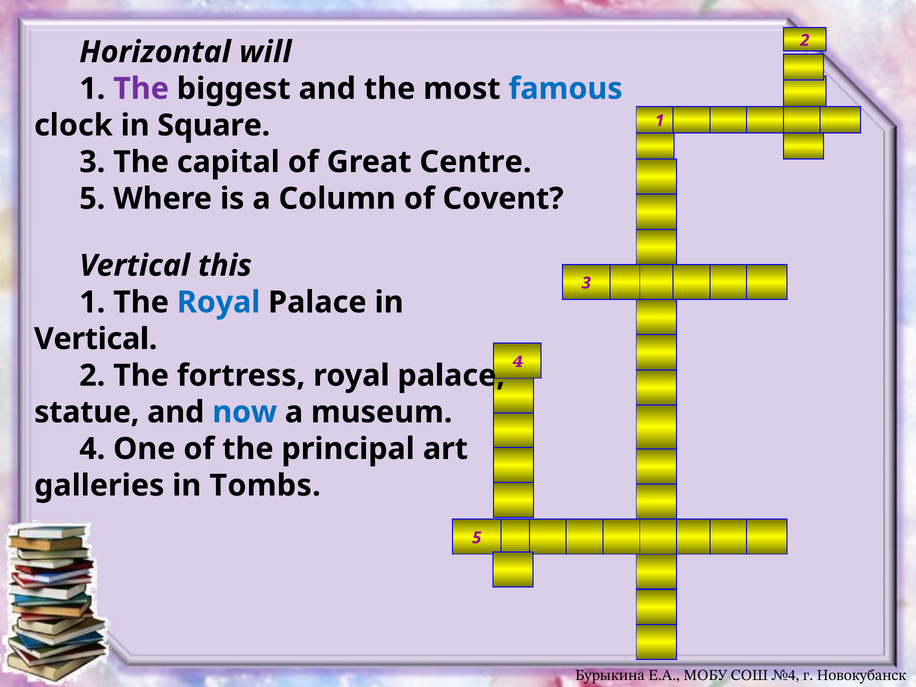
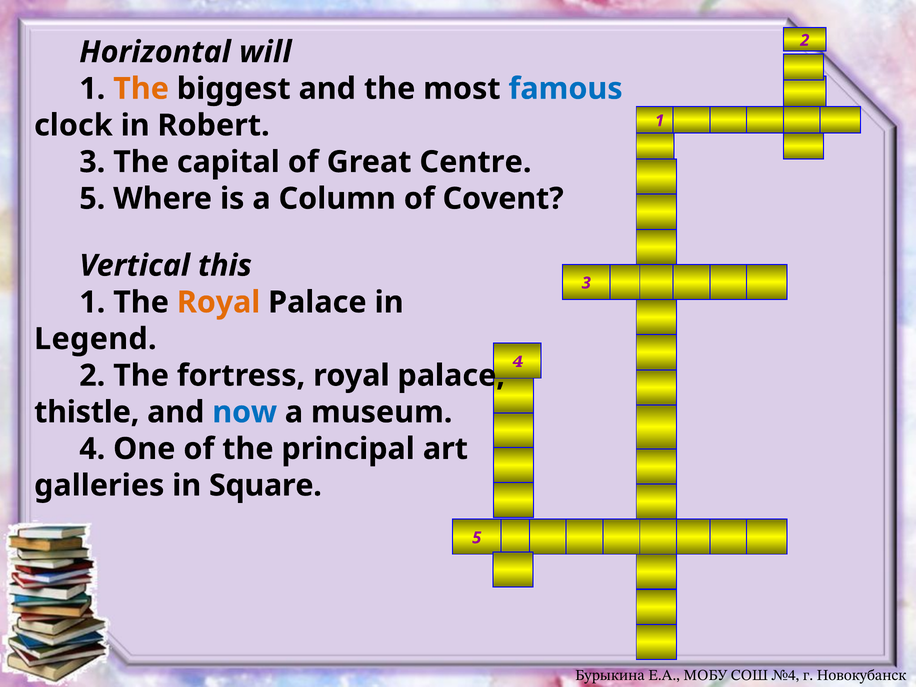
The at (141, 89) colour: purple -> orange
Square: Square -> Robert
Royal at (219, 302) colour: blue -> orange
Vertical at (96, 339): Vertical -> Legend
statue: statue -> thistle
Tombs: Tombs -> Square
